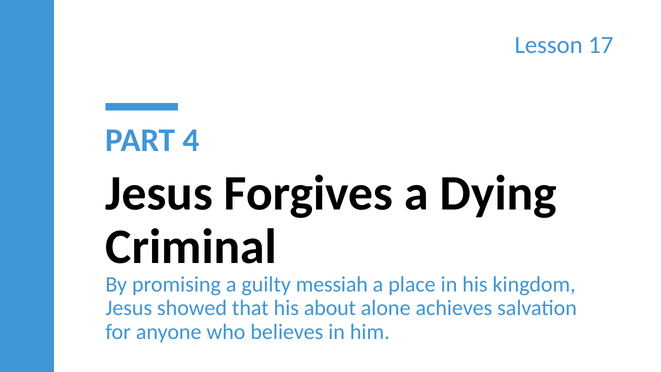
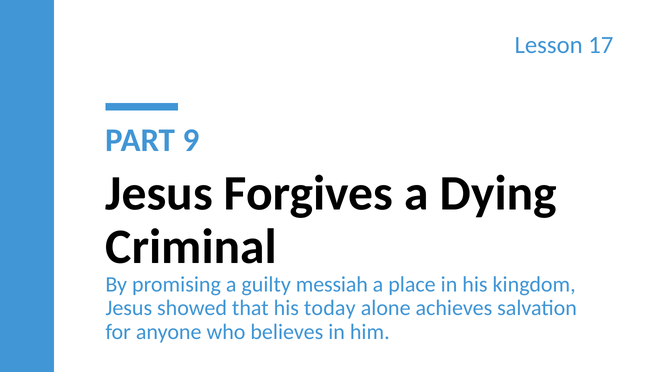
4: 4 -> 9
about: about -> today
